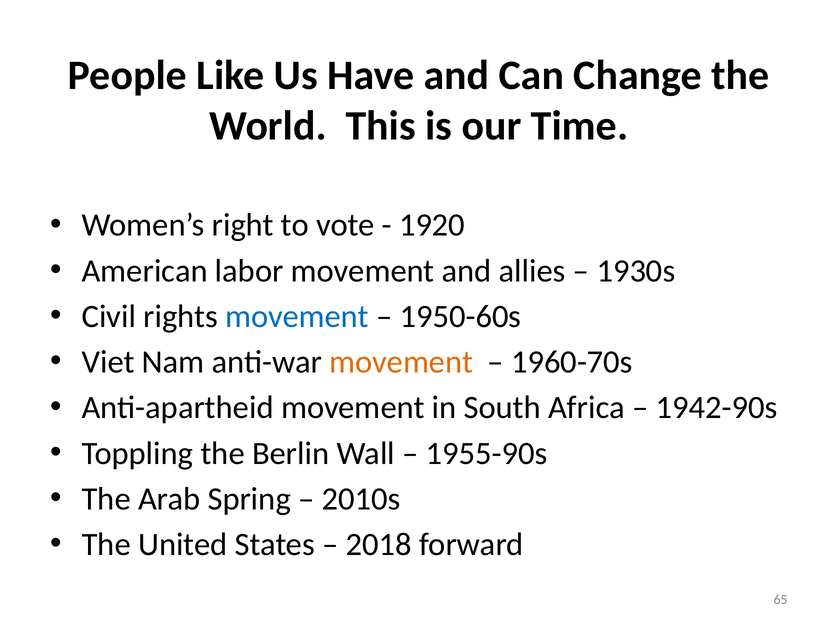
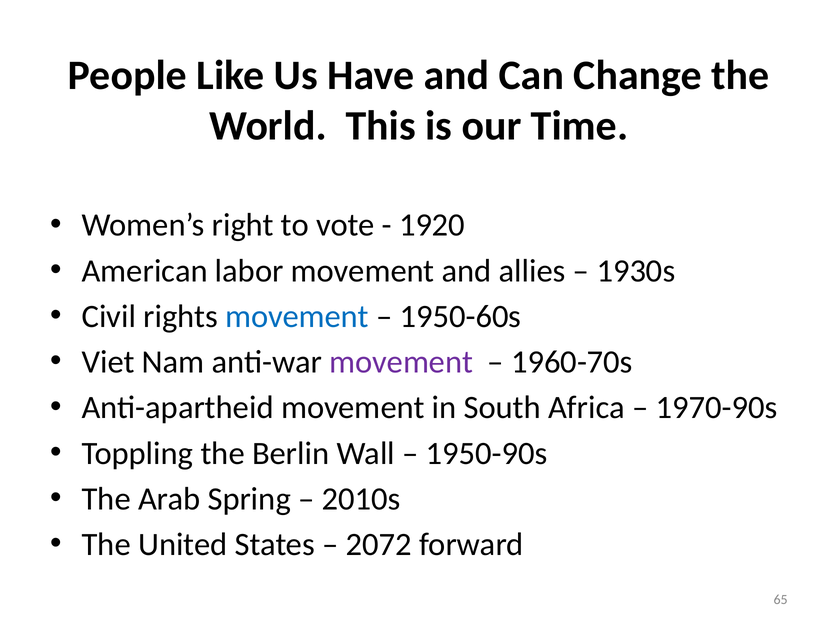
movement at (401, 362) colour: orange -> purple
1942-90s: 1942-90s -> 1970-90s
1955-90s: 1955-90s -> 1950-90s
2018: 2018 -> 2072
